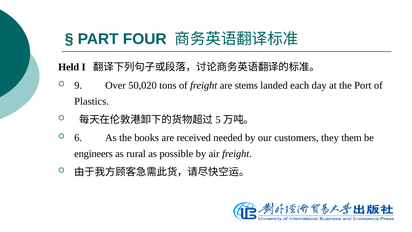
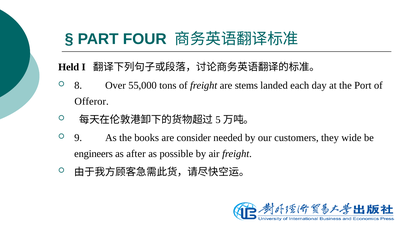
9: 9 -> 8
50,020: 50,020 -> 55,000
Plastics: Plastics -> Offeror
6: 6 -> 9
received: received -> consider
them: them -> wide
rural: rural -> after
